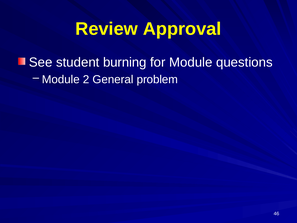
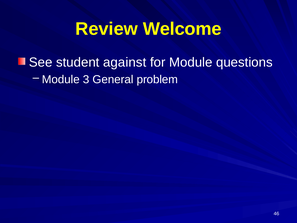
Approval: Approval -> Welcome
burning: burning -> against
2: 2 -> 3
